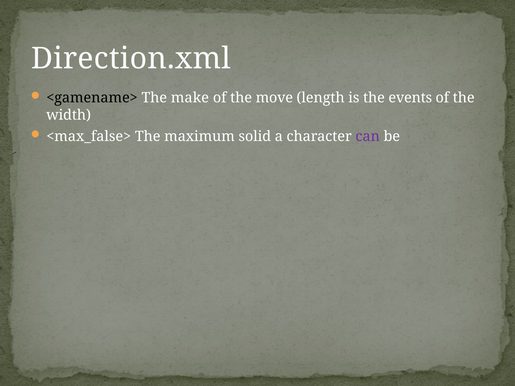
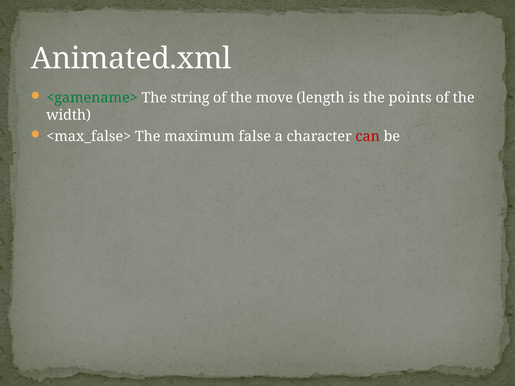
Direction.xml: Direction.xml -> Animated.xml
<gamename> colour: black -> green
make: make -> string
events: events -> points
solid: solid -> false
can colour: purple -> red
